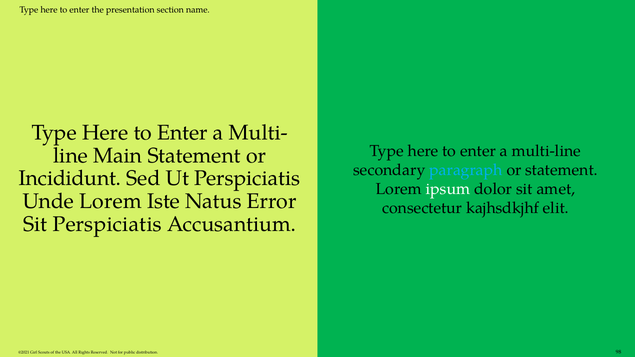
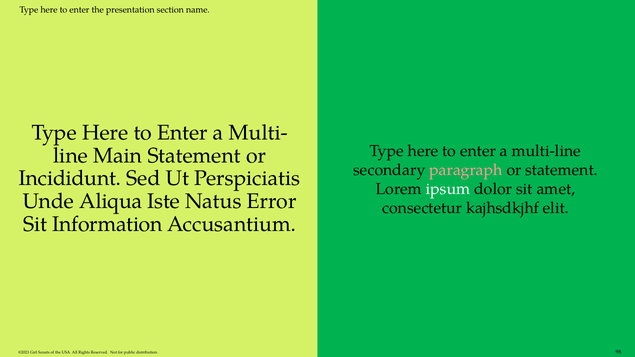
paragraph colour: light blue -> pink
Unde Lorem: Lorem -> Aliqua
Sit Perspiciatis: Perspiciatis -> Information
